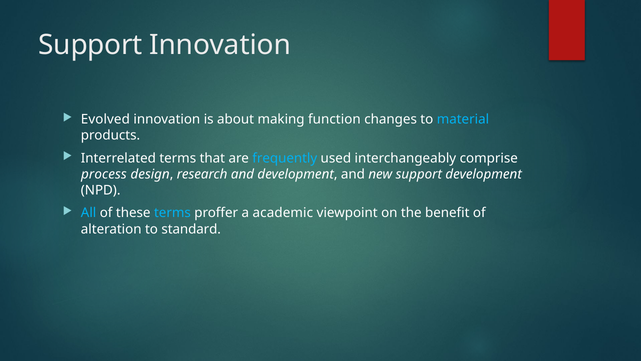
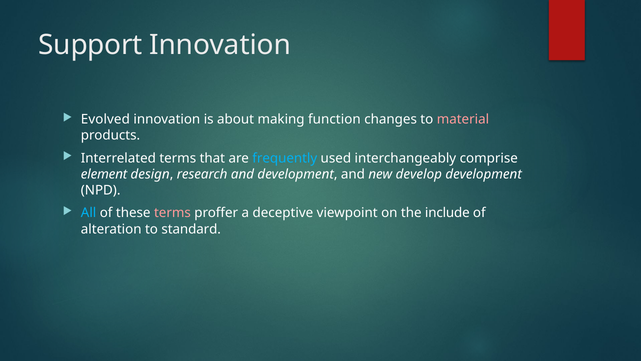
material colour: light blue -> pink
process: process -> element
new support: support -> develop
terms at (172, 213) colour: light blue -> pink
academic: academic -> deceptive
benefit: benefit -> include
